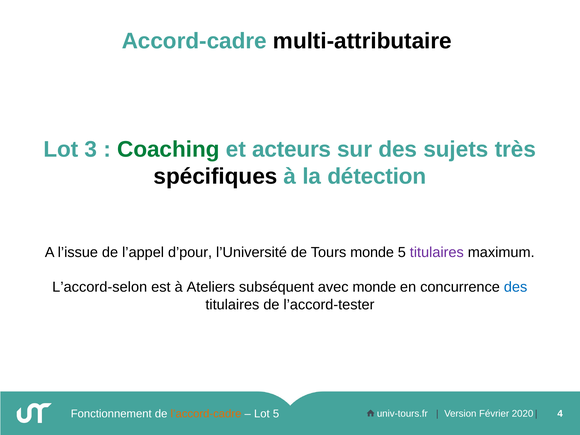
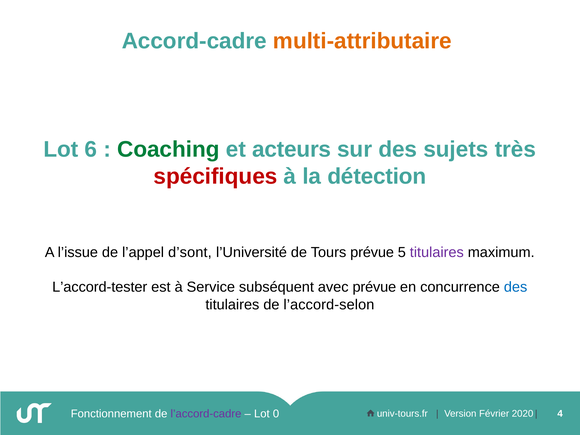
multi-attributaire colour: black -> orange
3: 3 -> 6
spécifiques colour: black -> red
d’pour: d’pour -> d’sont
Tours monde: monde -> prévue
L’accord-selon: L’accord-selon -> L’accord-tester
Ateliers: Ateliers -> Service
avec monde: monde -> prévue
l’accord-tester: l’accord-tester -> l’accord-selon
l’accord-cadre colour: orange -> purple
Lot 5: 5 -> 0
